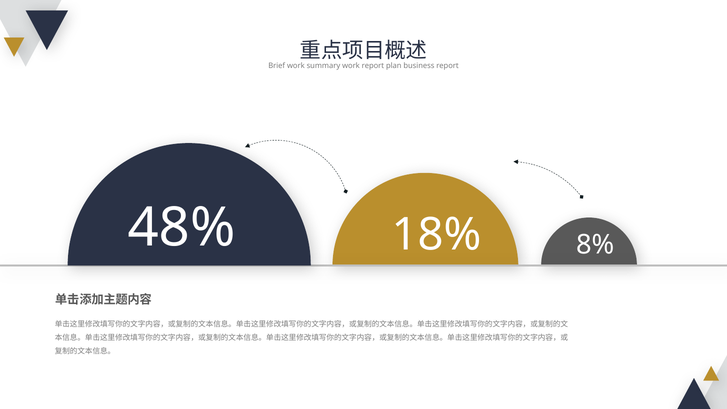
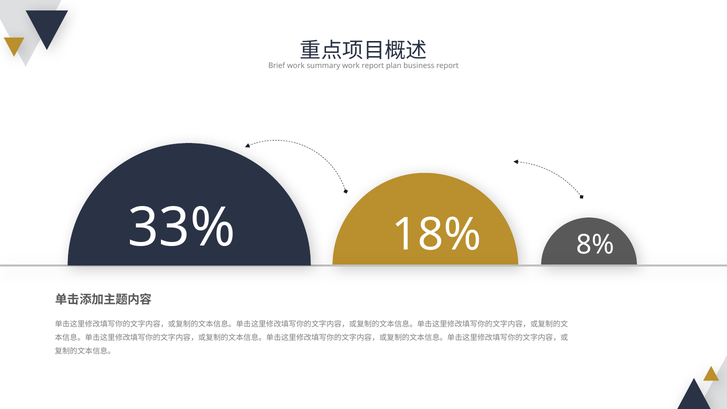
48%: 48% -> 33%
